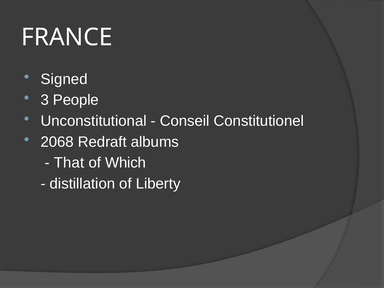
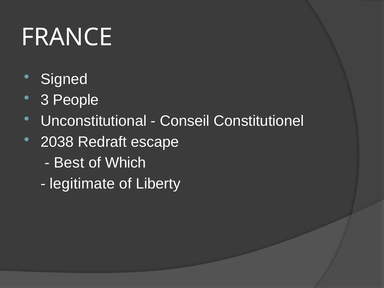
2068: 2068 -> 2038
albums: albums -> escape
That: That -> Best
distillation: distillation -> legitimate
